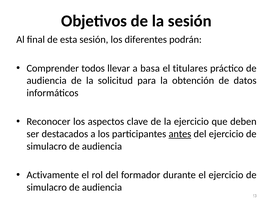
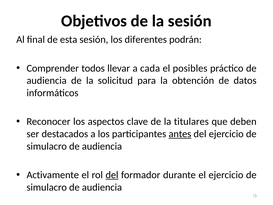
basa: basa -> cada
titulares: titulares -> posibles
la ejercicio: ejercicio -> titulares
del at (112, 175) underline: none -> present
